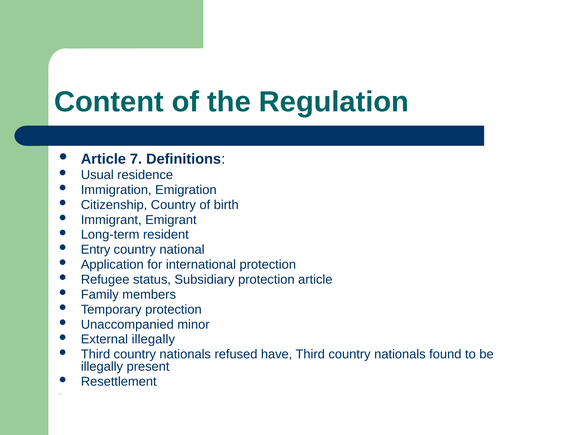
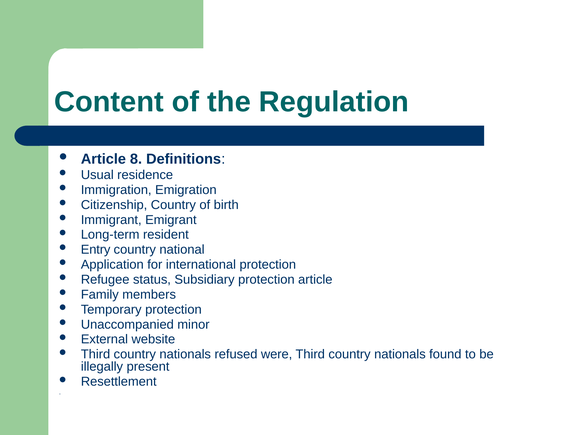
7: 7 -> 8
External illegally: illegally -> website
have: have -> were
